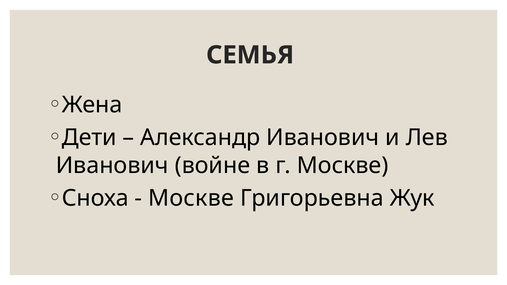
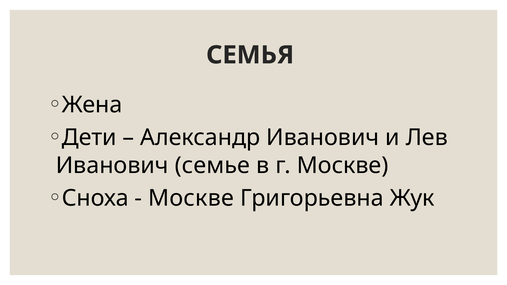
войне: войне -> семье
